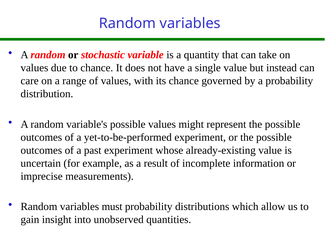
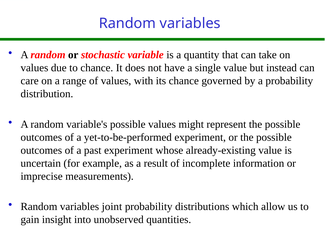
must: must -> joint
